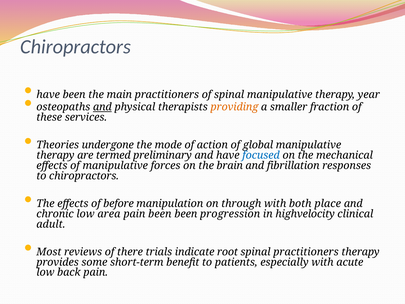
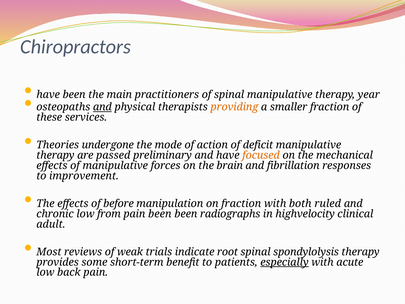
global: global -> deficit
termed: termed -> passed
focused colour: blue -> orange
to chiropractors: chiropractors -> improvement
on through: through -> fraction
place: place -> ruled
area: area -> from
progression: progression -> radiographs
there: there -> weak
spinal practitioners: practitioners -> spondylolysis
especially underline: none -> present
